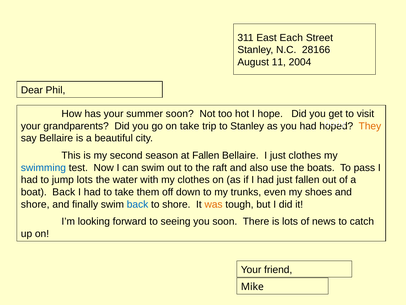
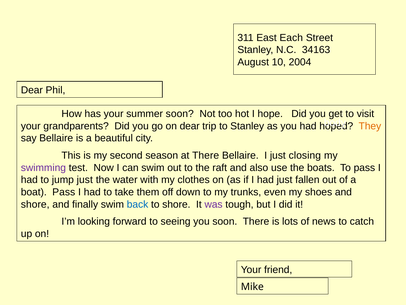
28166: 28166 -> 34163
11: 11 -> 10
on take: take -> dear
at Fallen: Fallen -> There
just clothes: clothes -> closing
swimming colour: blue -> purple
jump lots: lots -> just
boat Back: Back -> Pass
was colour: orange -> purple
